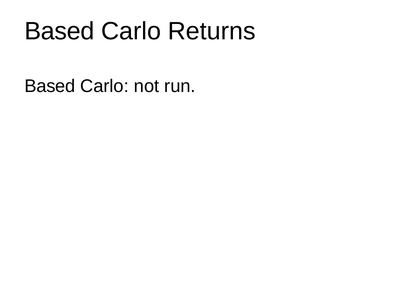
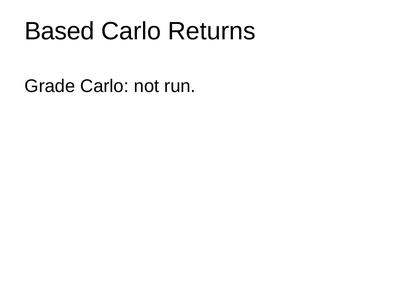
Based at (50, 86): Based -> Grade
